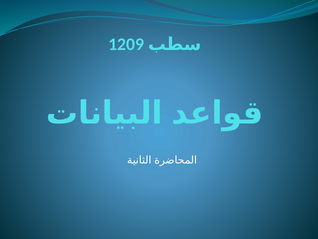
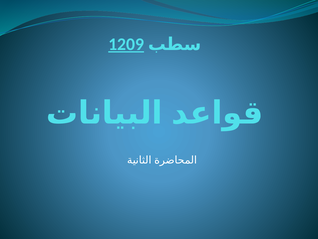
1209 underline: none -> present
